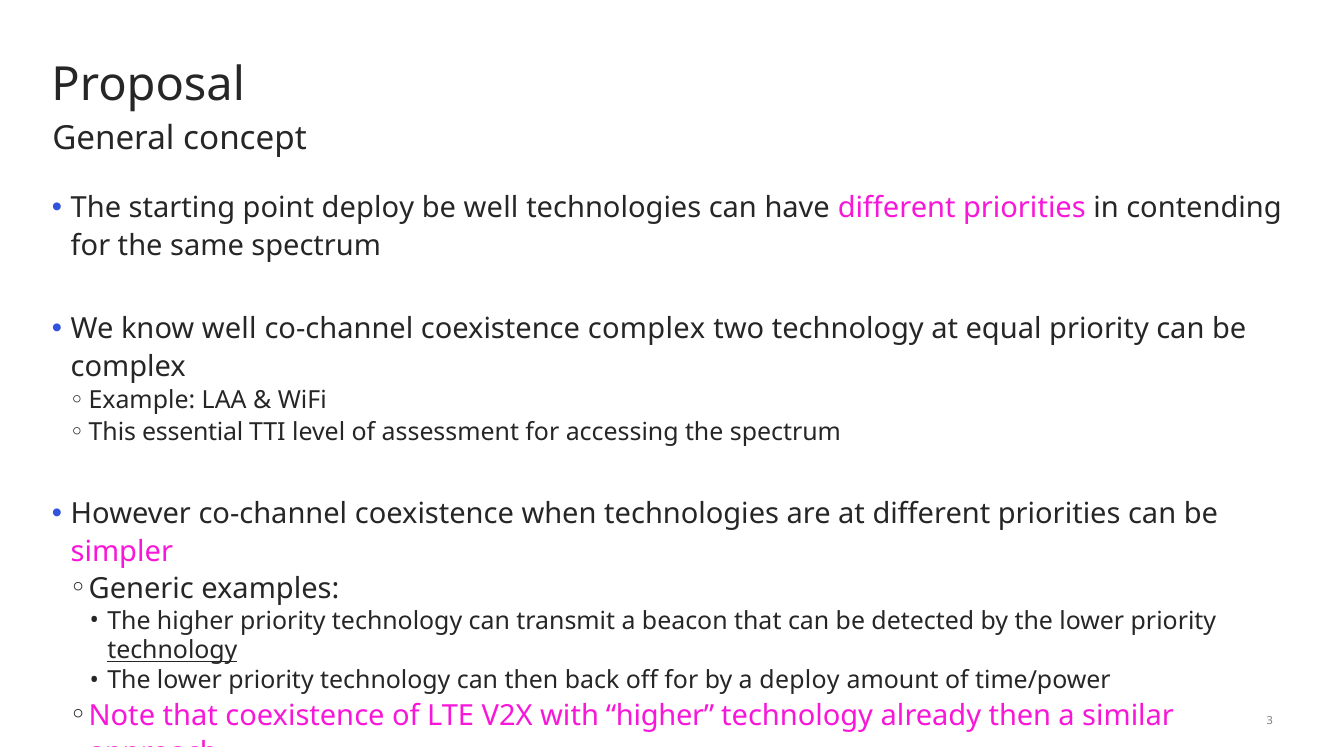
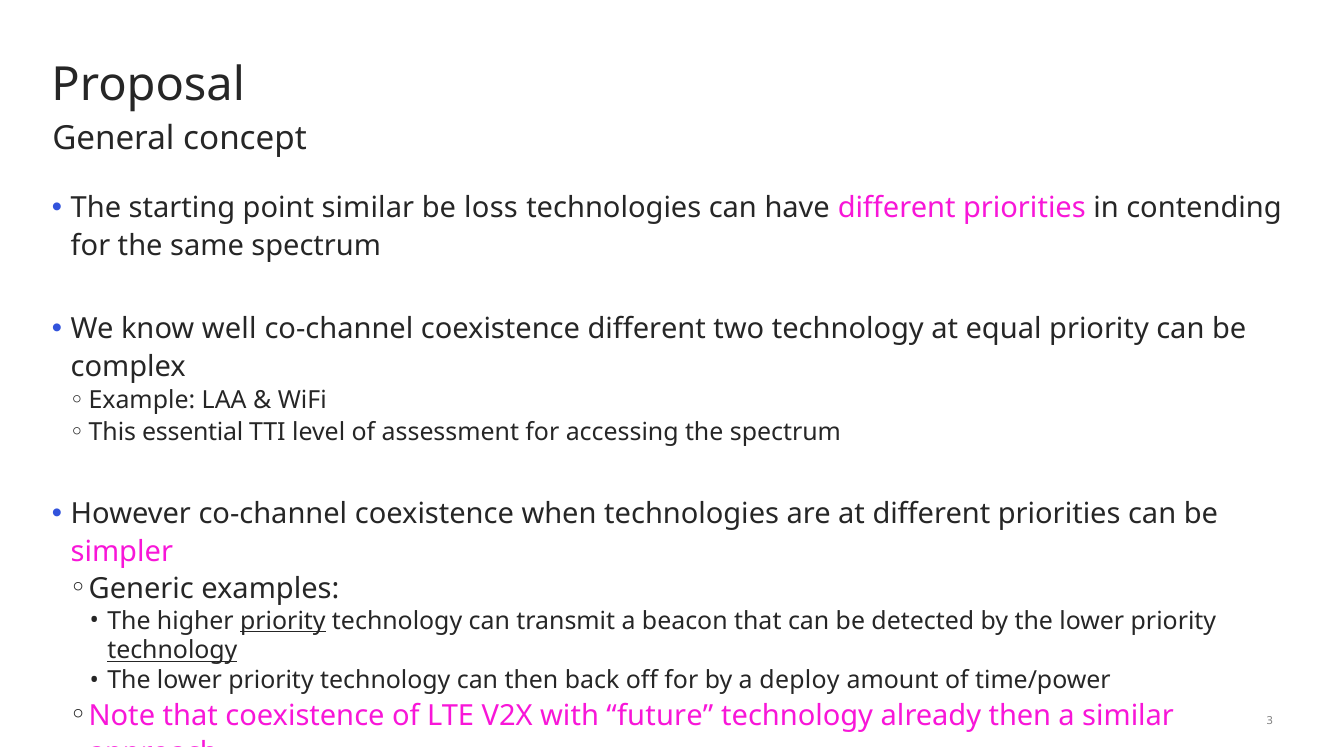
point deploy: deploy -> similar
be well: well -> loss
coexistence complex: complex -> different
priority at (283, 621) underline: none -> present
with higher: higher -> future
